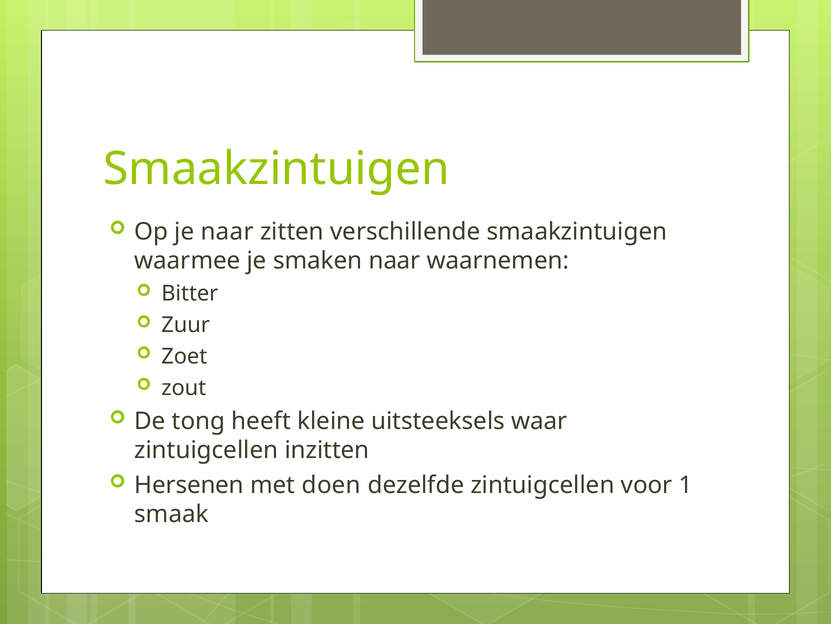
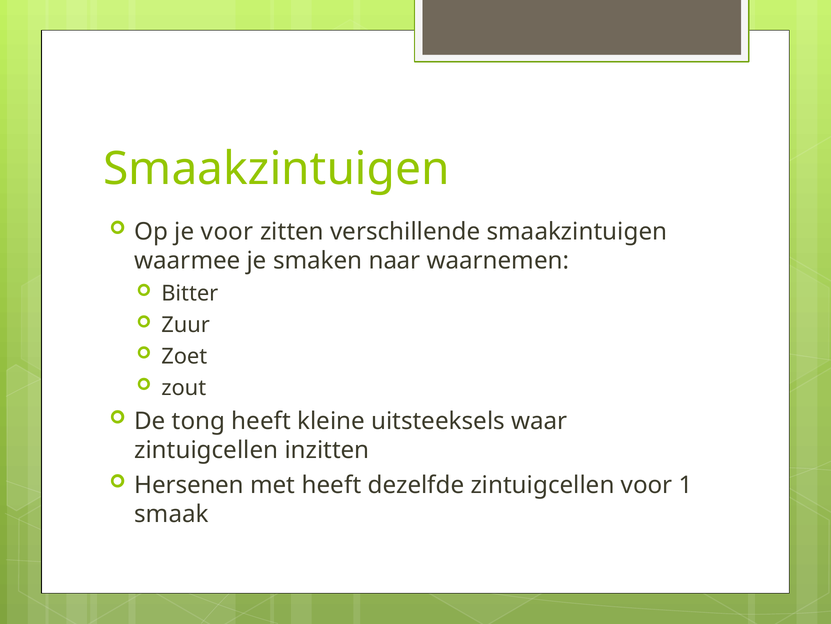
je naar: naar -> voor
met doen: doen -> heeft
